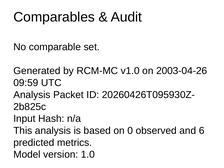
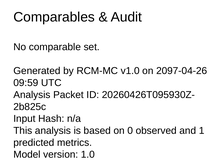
2003-04-26: 2003-04-26 -> 2097-04-26
6: 6 -> 1
